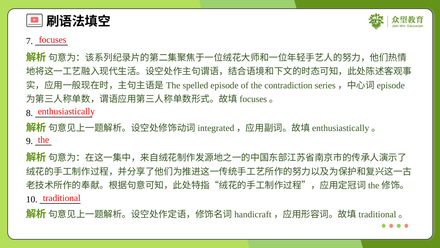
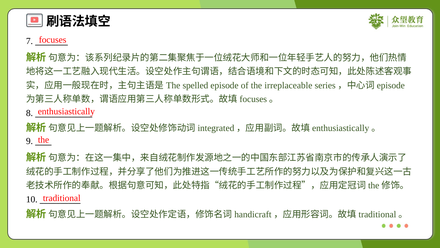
contradiction: contradiction -> irreplaceable
